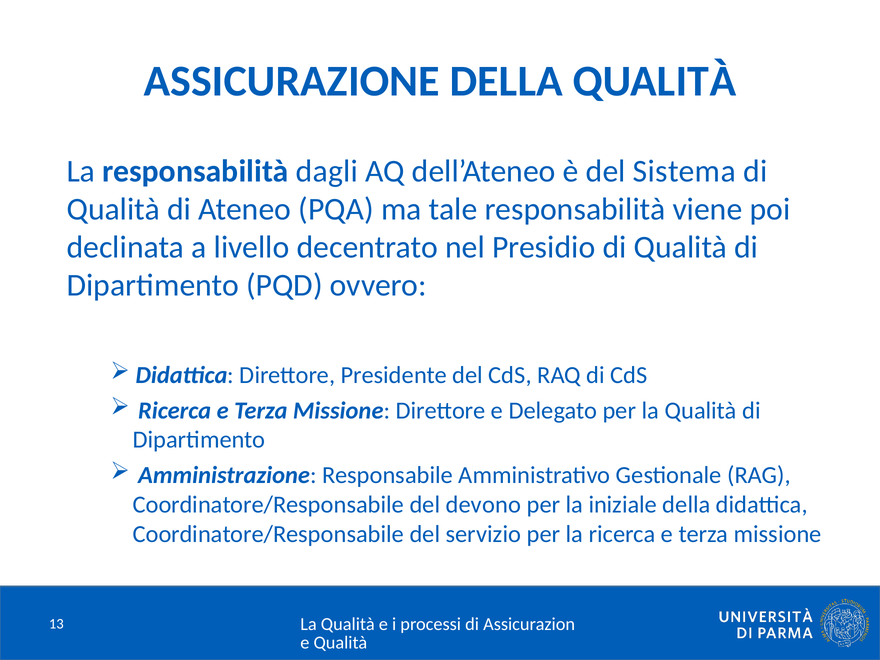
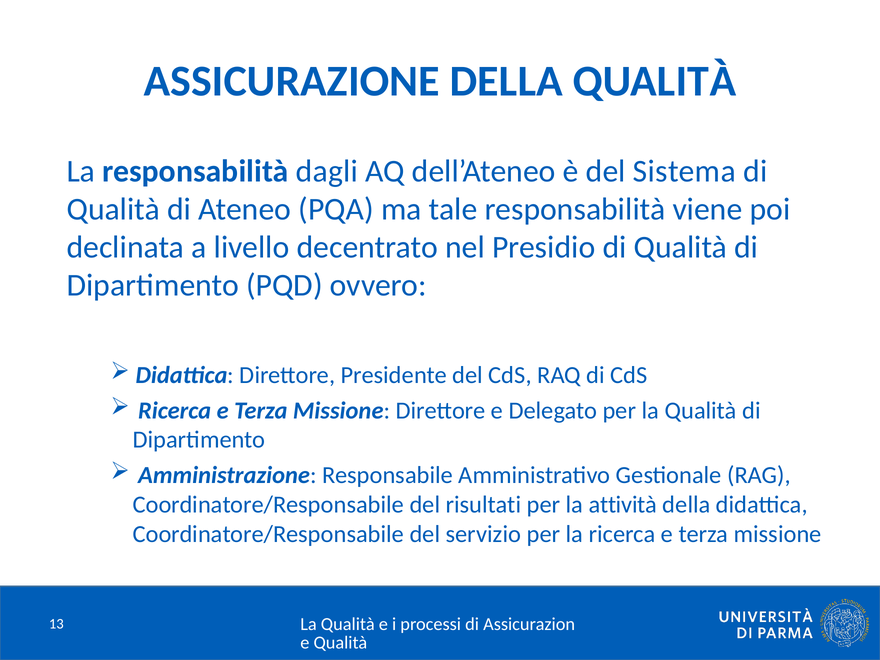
devono: devono -> risultati
iniziale: iniziale -> attività
